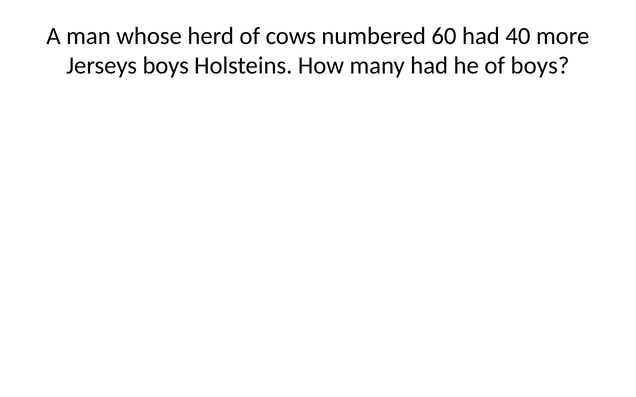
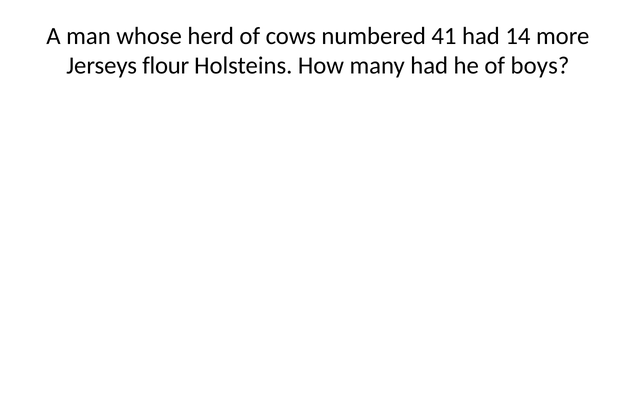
60: 60 -> 41
40: 40 -> 14
Jerseys boys: boys -> flour
